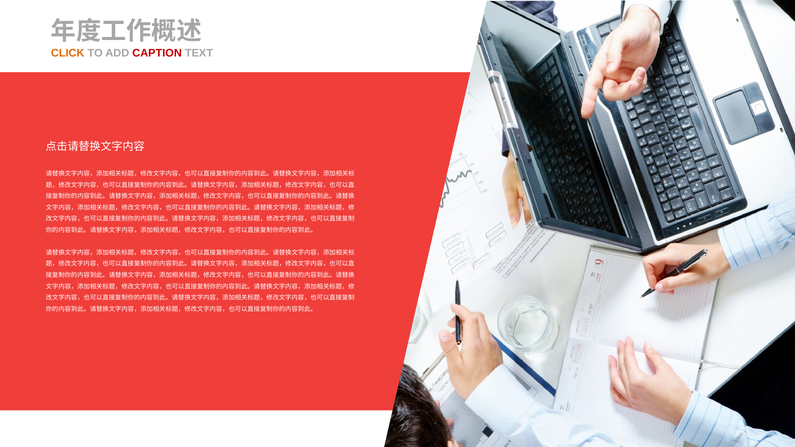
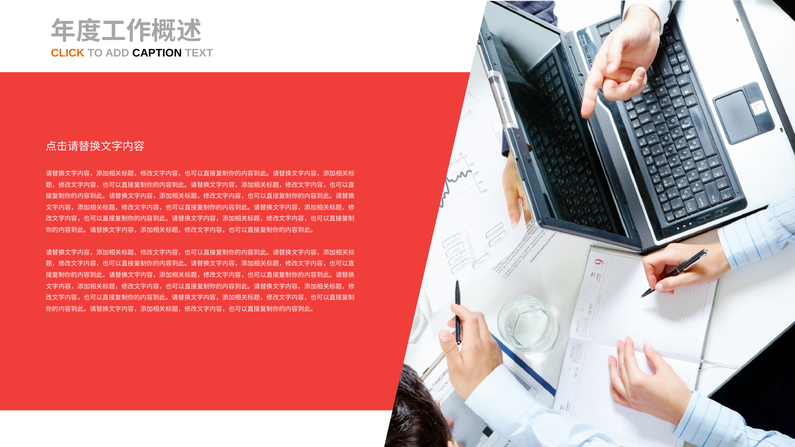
CAPTION colour: red -> black
